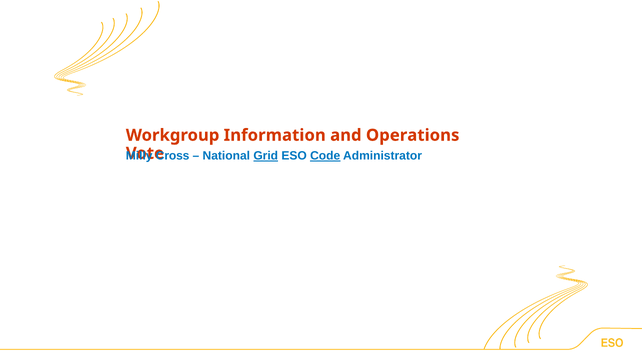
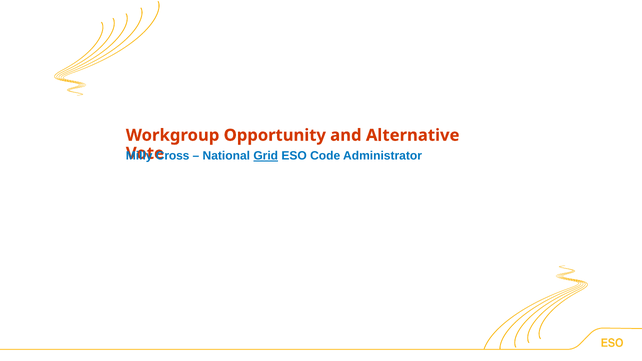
Information: Information -> Opportunity
Operations: Operations -> Alternative
Code underline: present -> none
